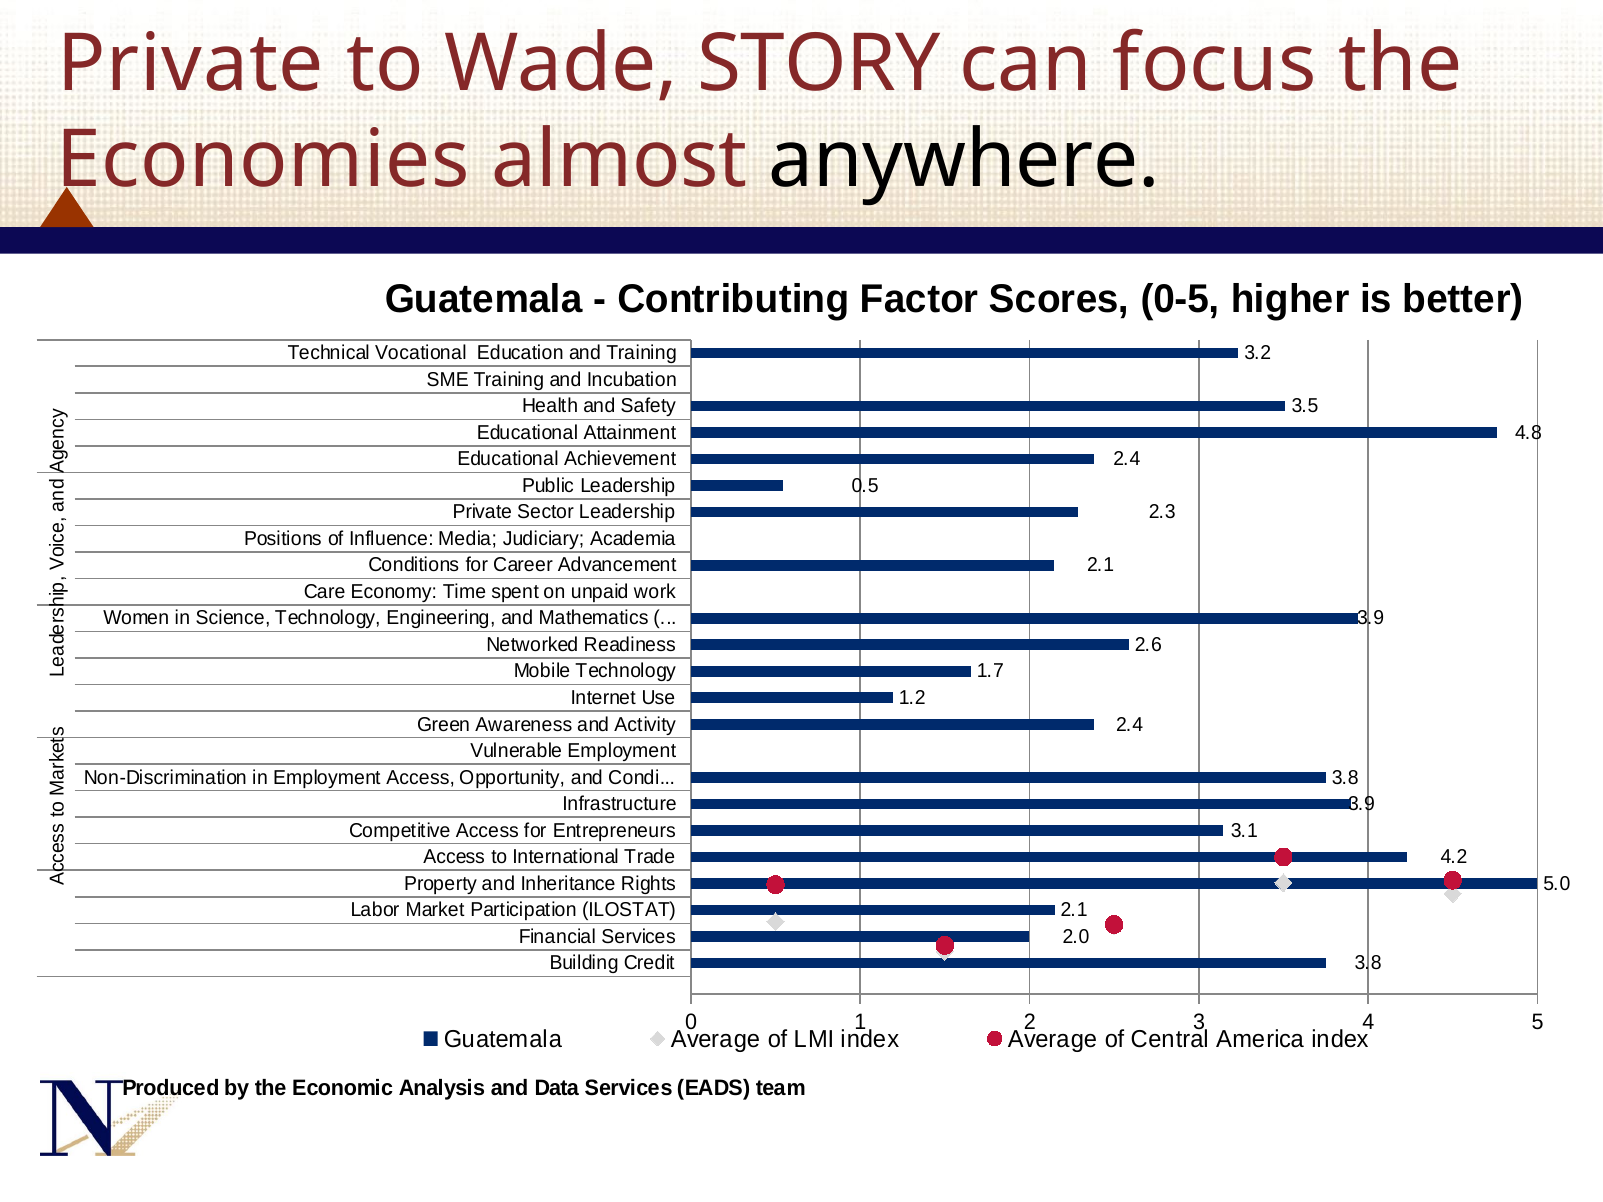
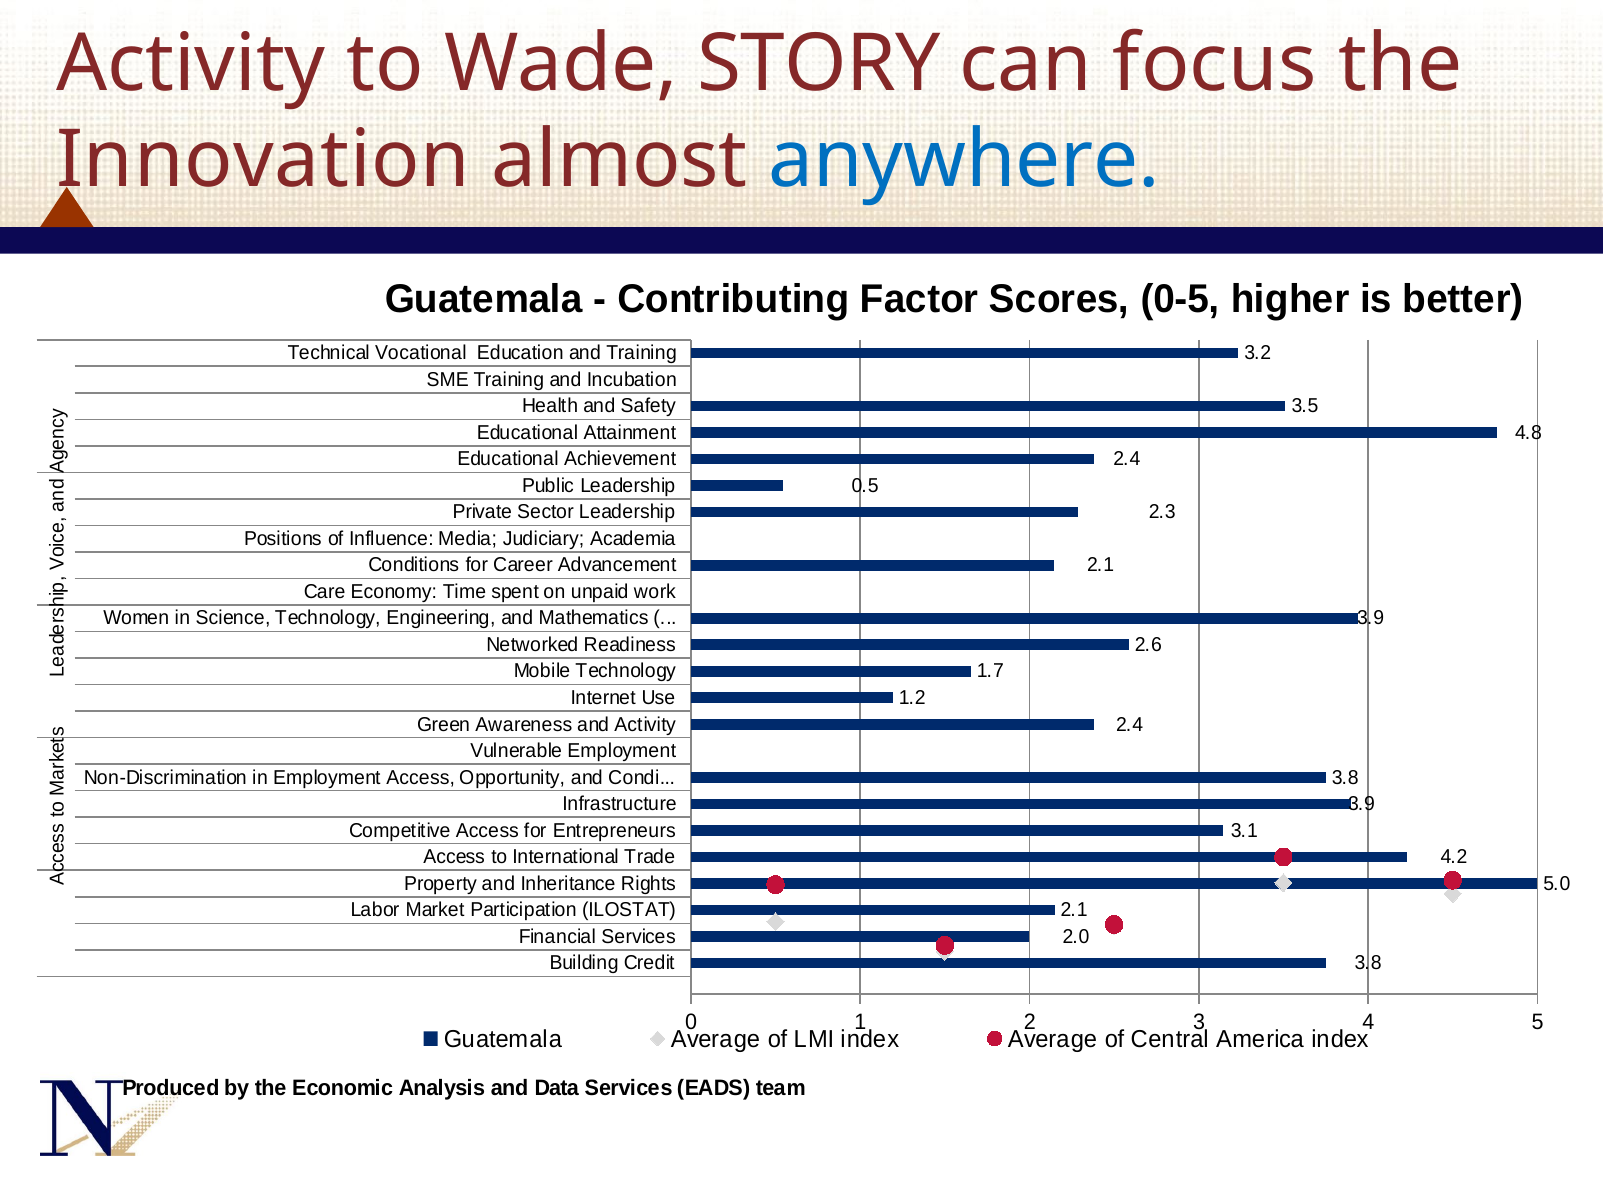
Private at (191, 64): Private -> Activity
Economies: Economies -> Innovation
anywhere colour: black -> blue
